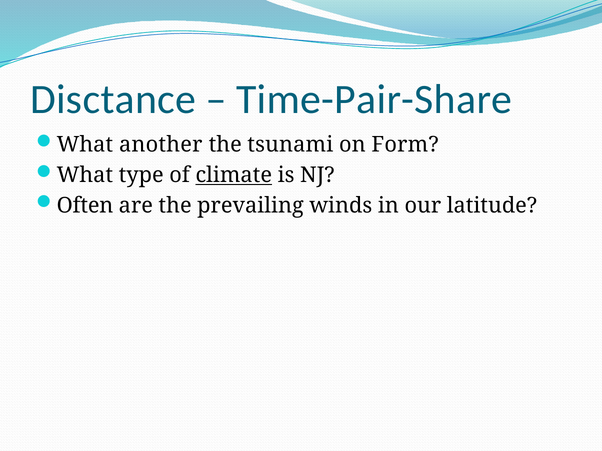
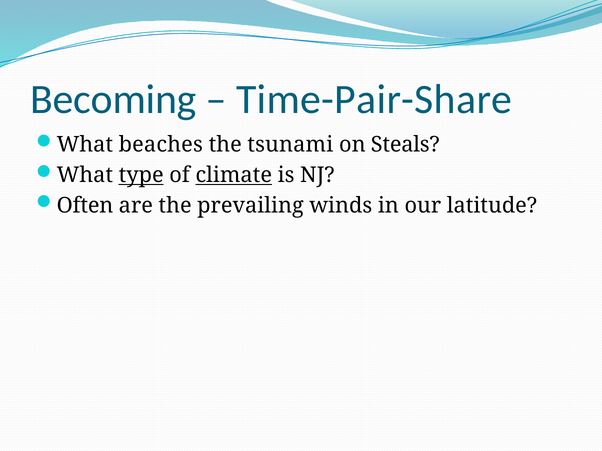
Disctance: Disctance -> Becoming
another: another -> beaches
Form: Form -> Steals
type underline: none -> present
